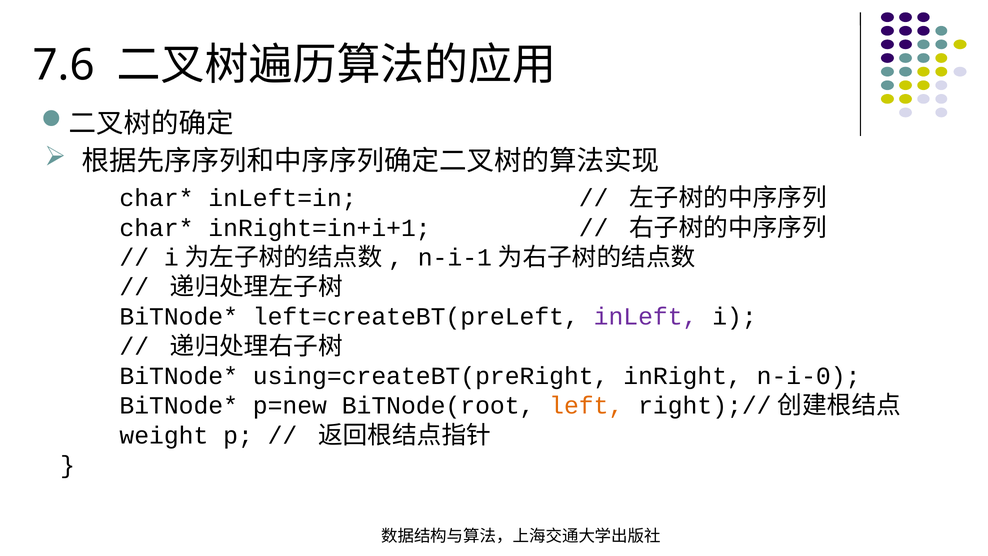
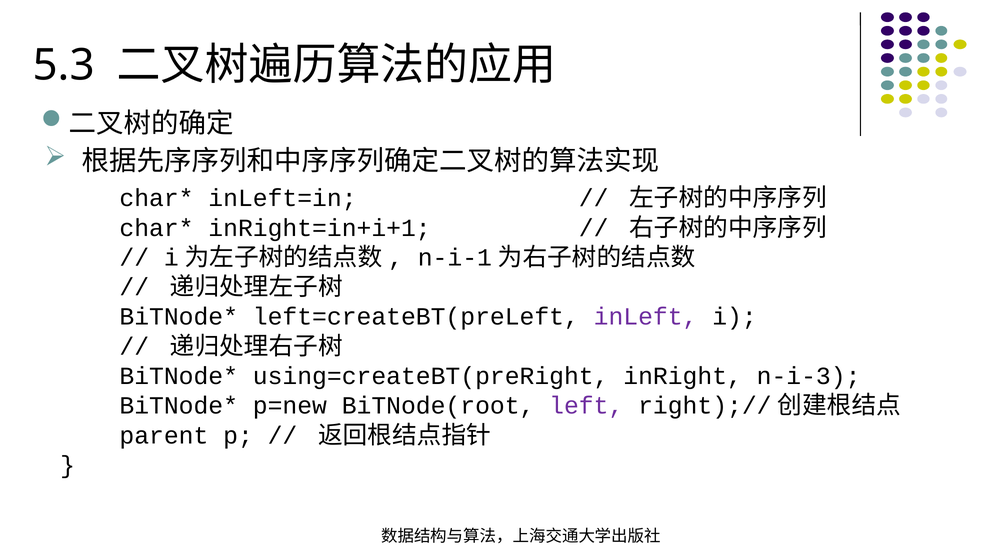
7.6: 7.6 -> 5.3
n-i-0: n-i-0 -> n-i-3
left colour: orange -> purple
weight: weight -> parent
